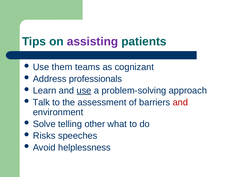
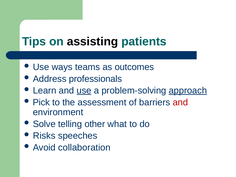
assisting colour: purple -> black
them: them -> ways
cognizant: cognizant -> outcomes
approach underline: none -> present
Talk: Talk -> Pick
helplessness: helplessness -> collaboration
